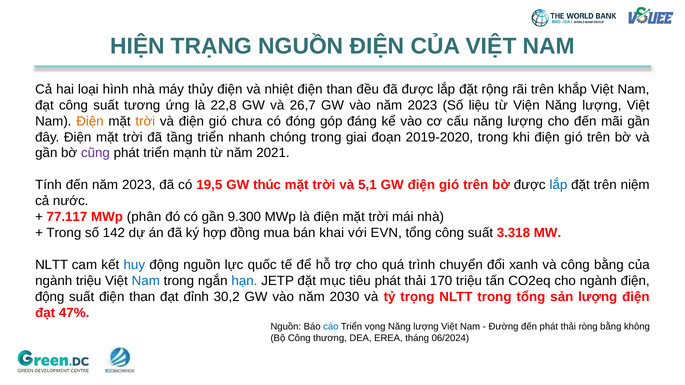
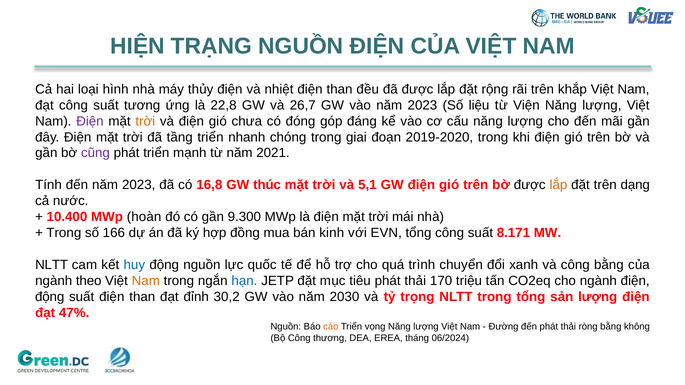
Điện at (90, 121) colour: orange -> purple
19,5: 19,5 -> 16,8
lắp at (558, 185) colour: blue -> orange
niệm: niệm -> dạng
77.117: 77.117 -> 10.400
phân: phân -> hoàn
142: 142 -> 166
khai: khai -> kinh
3.318: 3.318 -> 8.171
ngành triệu: triệu -> theo
Nam at (146, 281) colour: blue -> orange
cáo colour: blue -> orange
